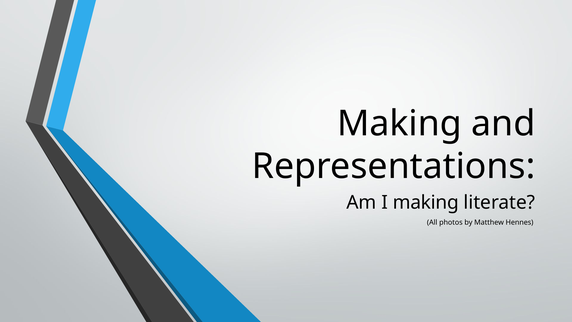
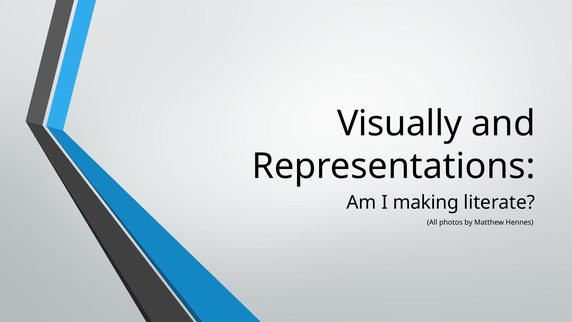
Making at (400, 123): Making -> Visually
